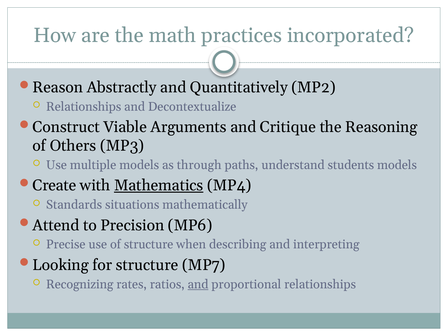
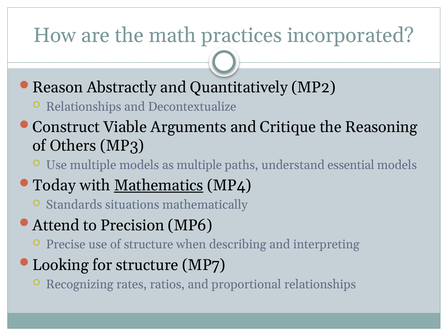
as through: through -> multiple
students: students -> essential
Create: Create -> Today
and at (198, 284) underline: present -> none
